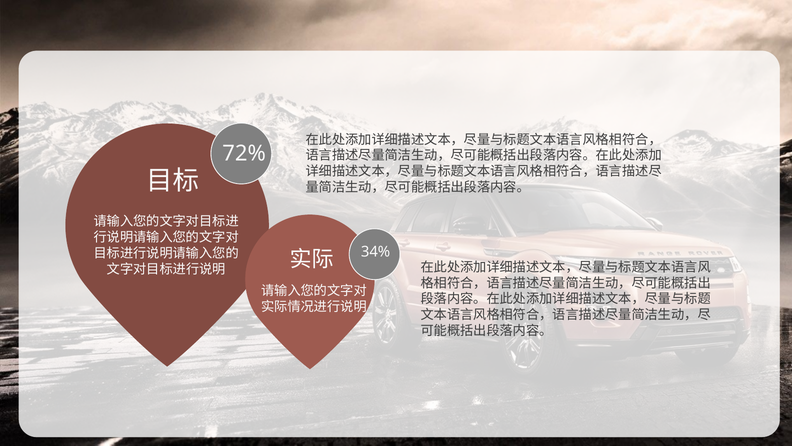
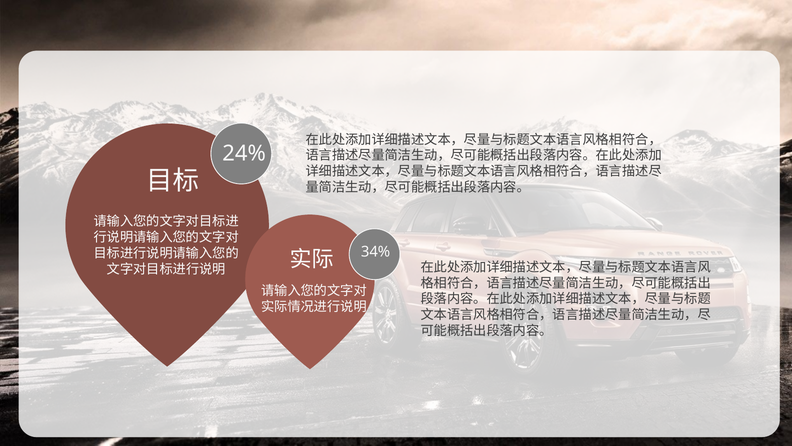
72%: 72% -> 24%
